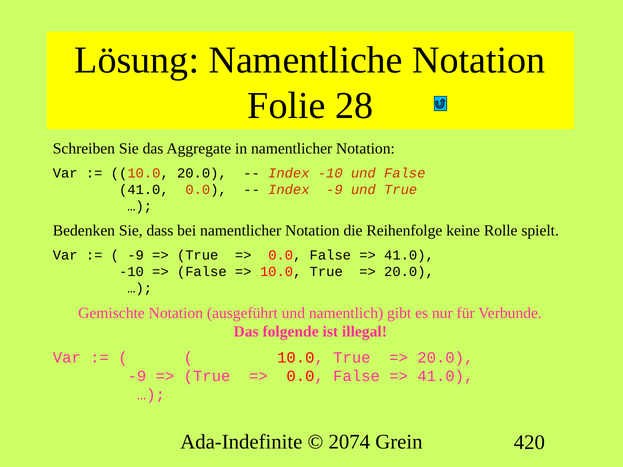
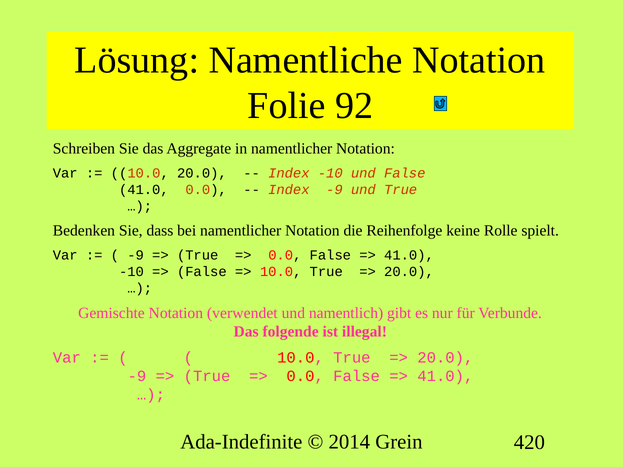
28: 28 -> 92
ausgeführt: ausgeführt -> verwendet
2074: 2074 -> 2014
